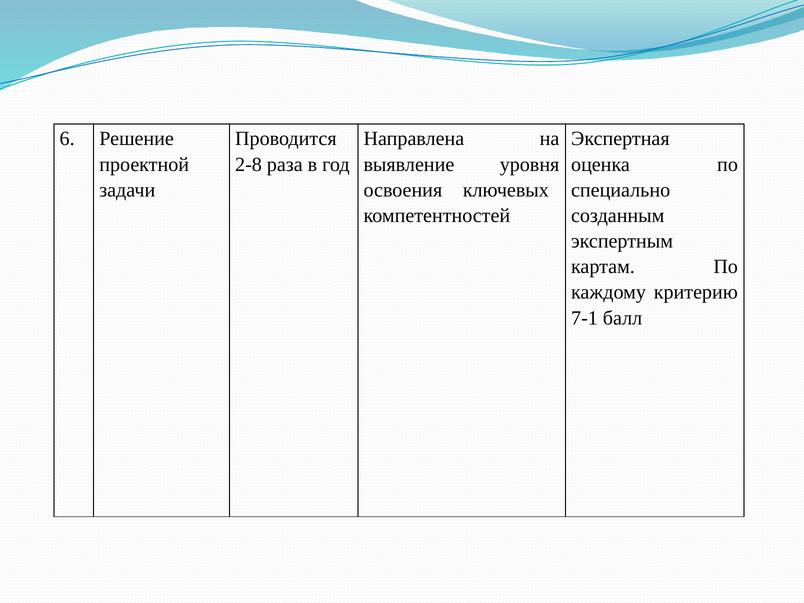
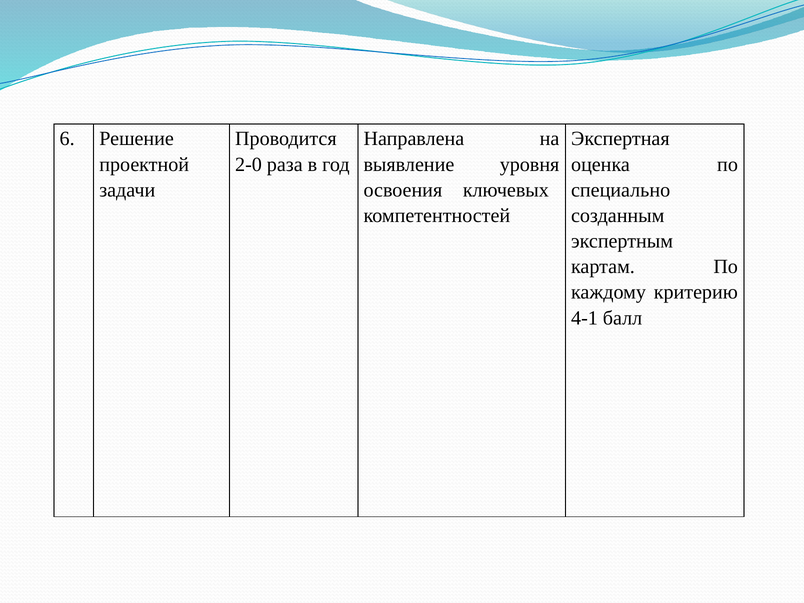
2-8: 2-8 -> 2-0
7-1: 7-1 -> 4-1
